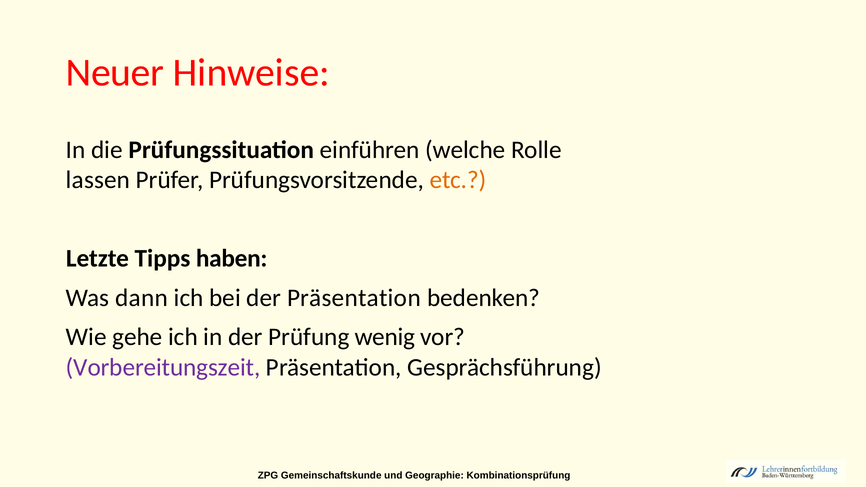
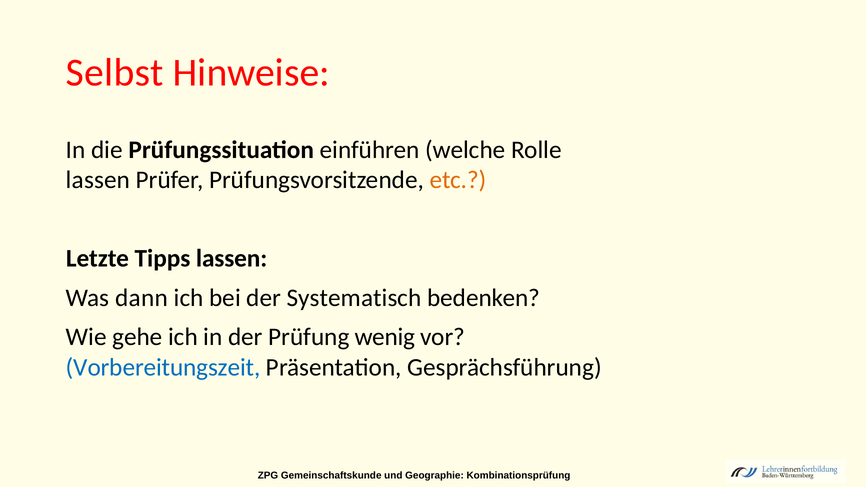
Neuer: Neuer -> Selbst
Tipps haben: haben -> lassen
der Präsentation: Präsentation -> Systematisch
Vorbereitungszeit colour: purple -> blue
